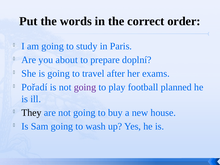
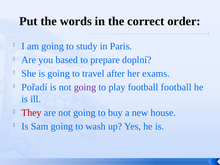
about: about -> based
football planned: planned -> football
They colour: black -> red
